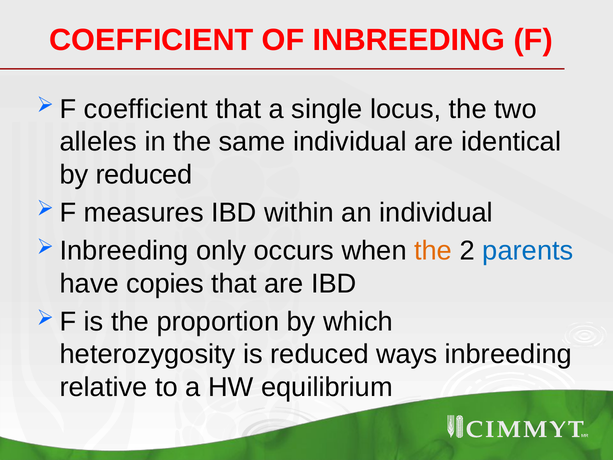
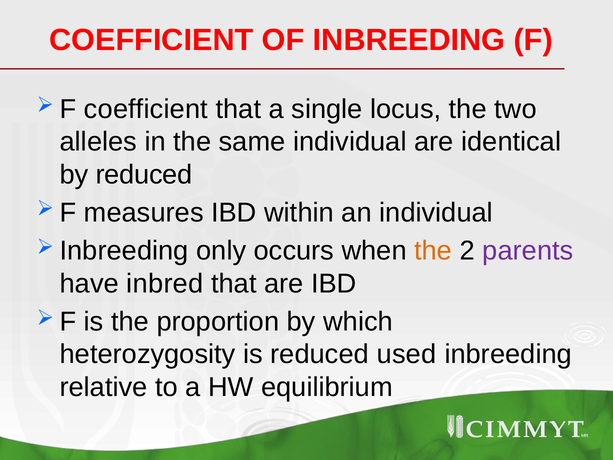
parents colour: blue -> purple
copies: copies -> inbred
ways: ways -> used
